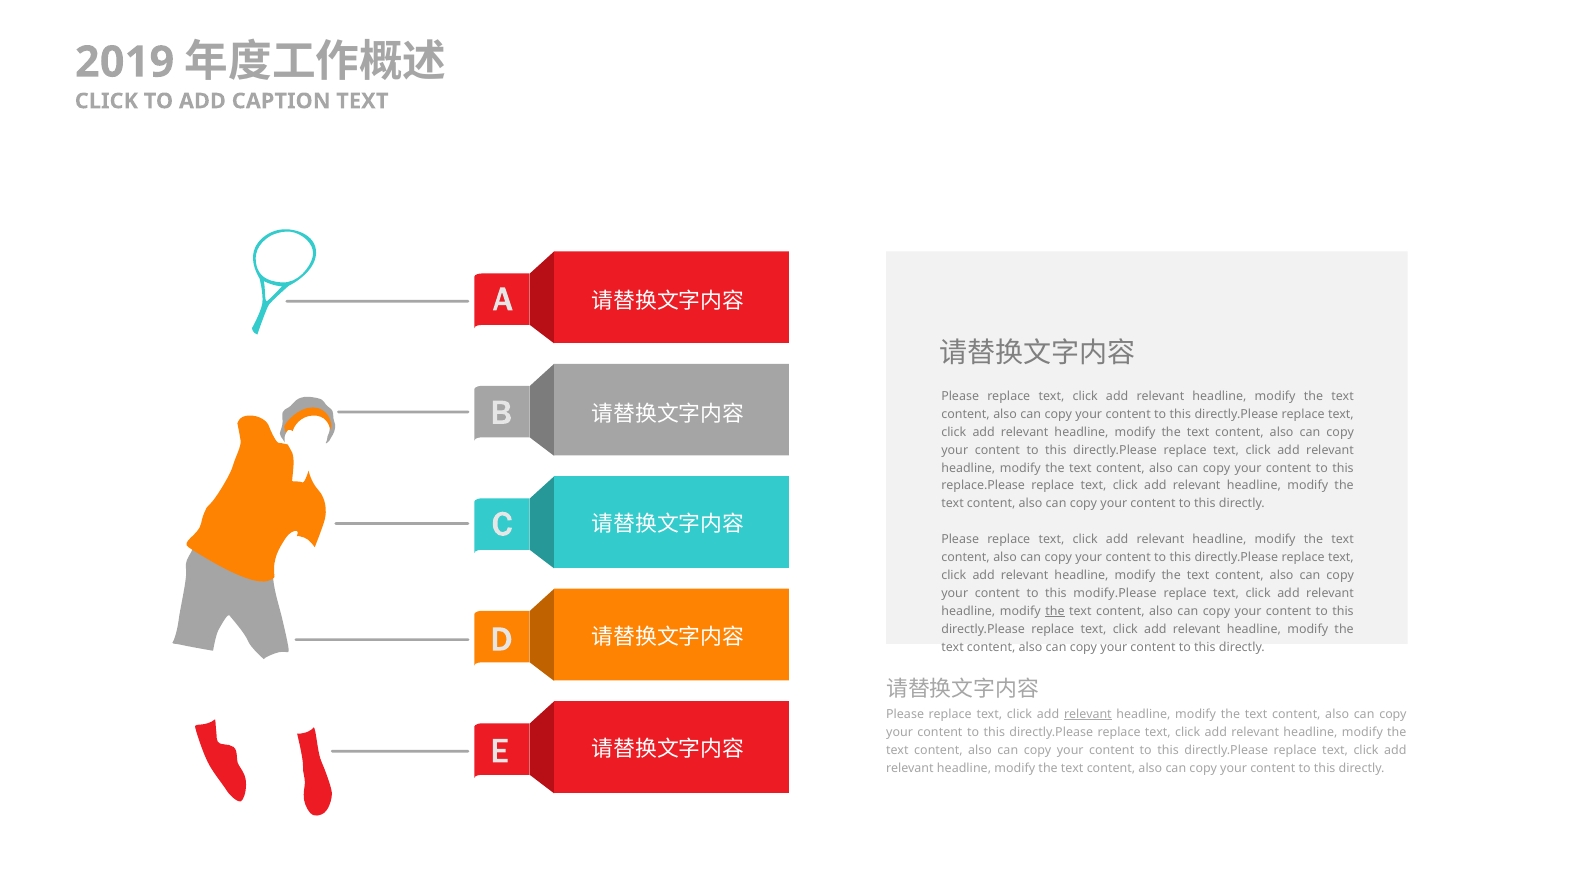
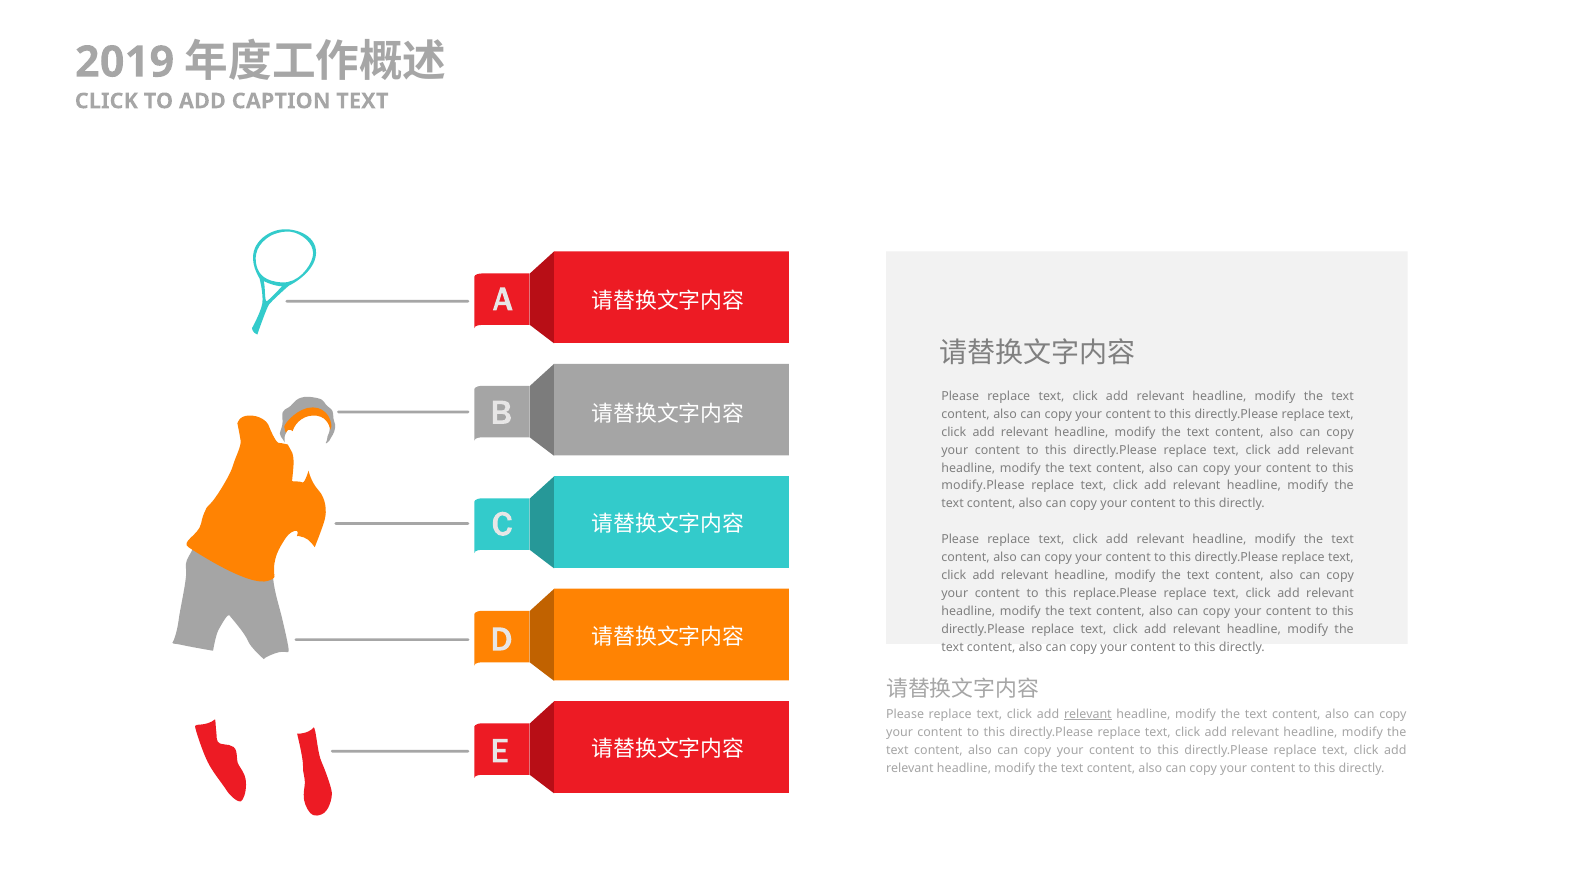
replace.Please: replace.Please -> modify.Please
modify.Please: modify.Please -> replace.Please
the at (1055, 611) underline: present -> none
